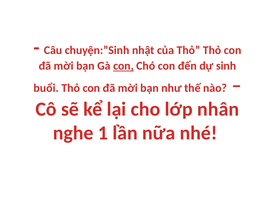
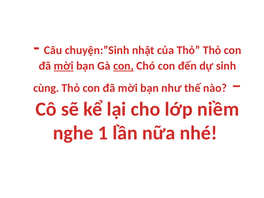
mời at (64, 66) underline: none -> present
buổi: buổi -> cùng
nhân: nhân -> niềm
